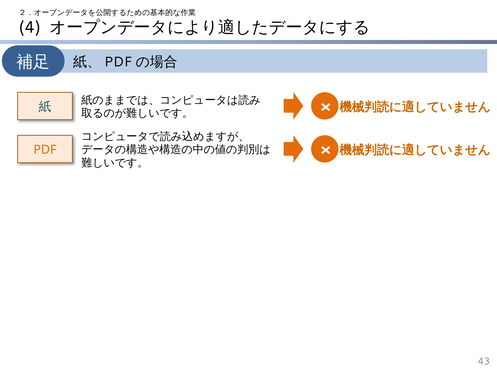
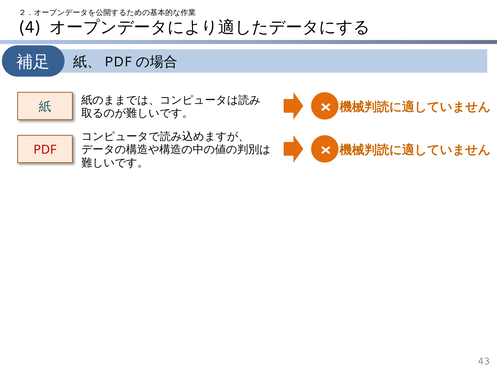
PDF colour: orange -> red
